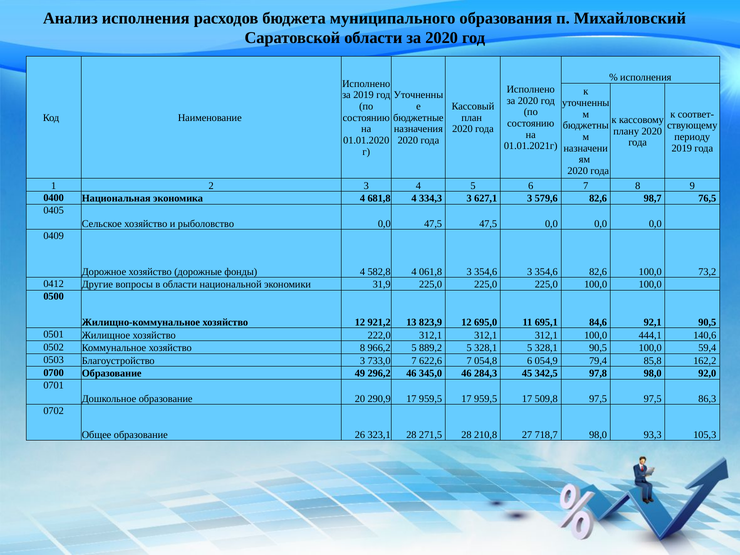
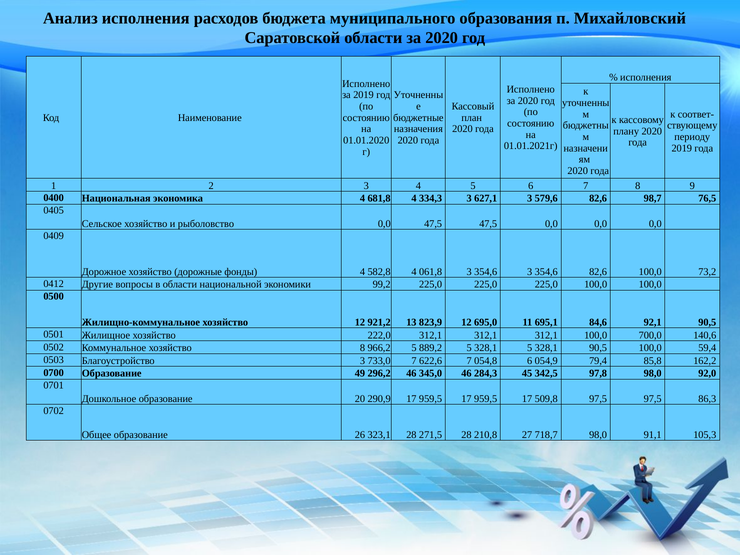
31,9: 31,9 -> 99,2
444,1: 444,1 -> 700,0
93,3: 93,3 -> 91,1
